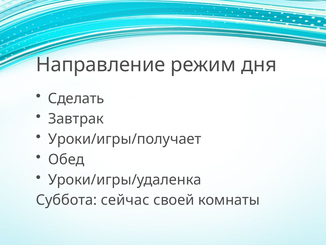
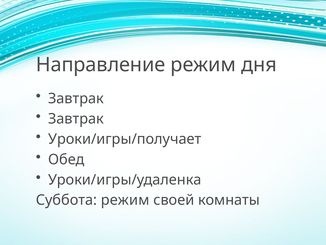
Сделать at (76, 98): Сделать -> Завтрак
Суббота сейчас: сейчас -> режим
